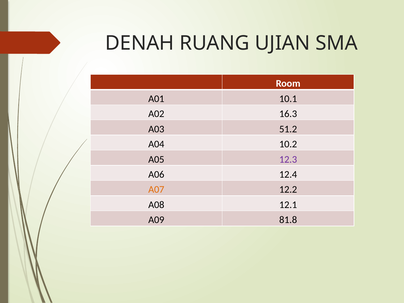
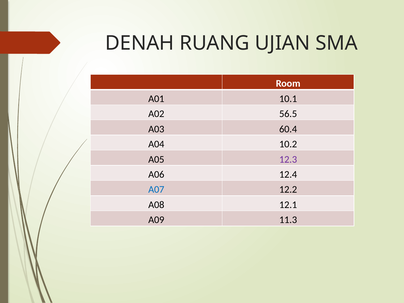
16.3: 16.3 -> 56.5
51.2: 51.2 -> 60.4
A07 colour: orange -> blue
81.8: 81.8 -> 11.3
